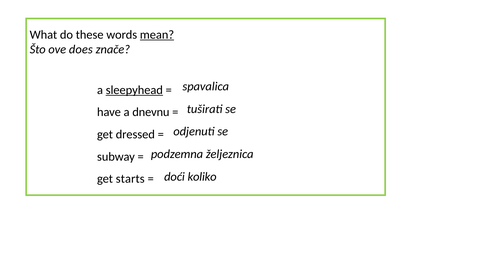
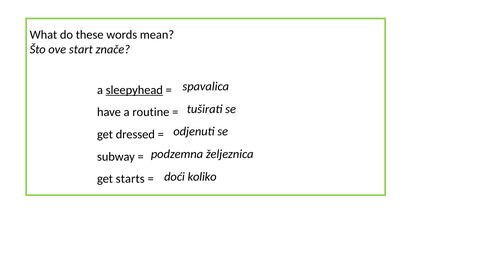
mean underline: present -> none
does: does -> start
dnevnu: dnevnu -> routine
